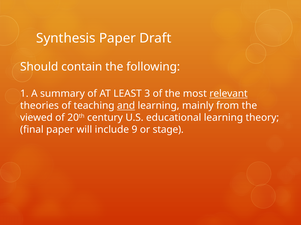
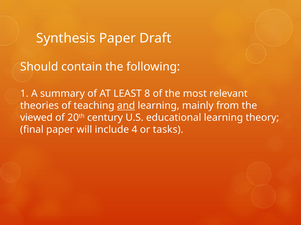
3: 3 -> 8
relevant underline: present -> none
9: 9 -> 4
stage: stage -> tasks
